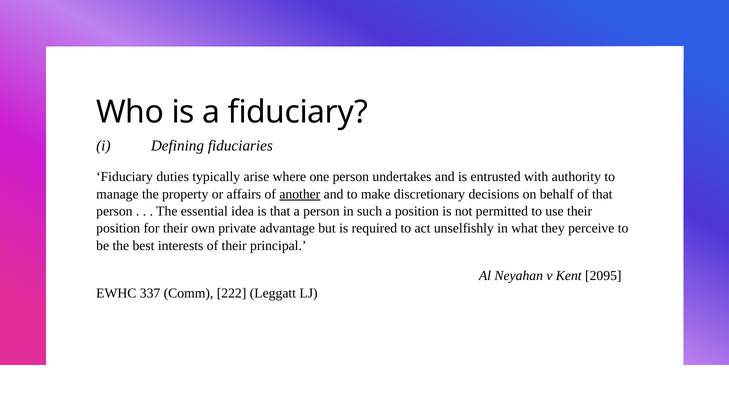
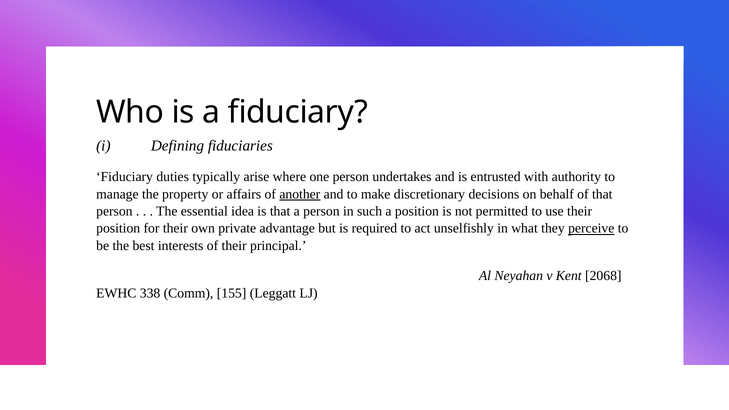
perceive underline: none -> present
2095: 2095 -> 2068
337: 337 -> 338
222: 222 -> 155
